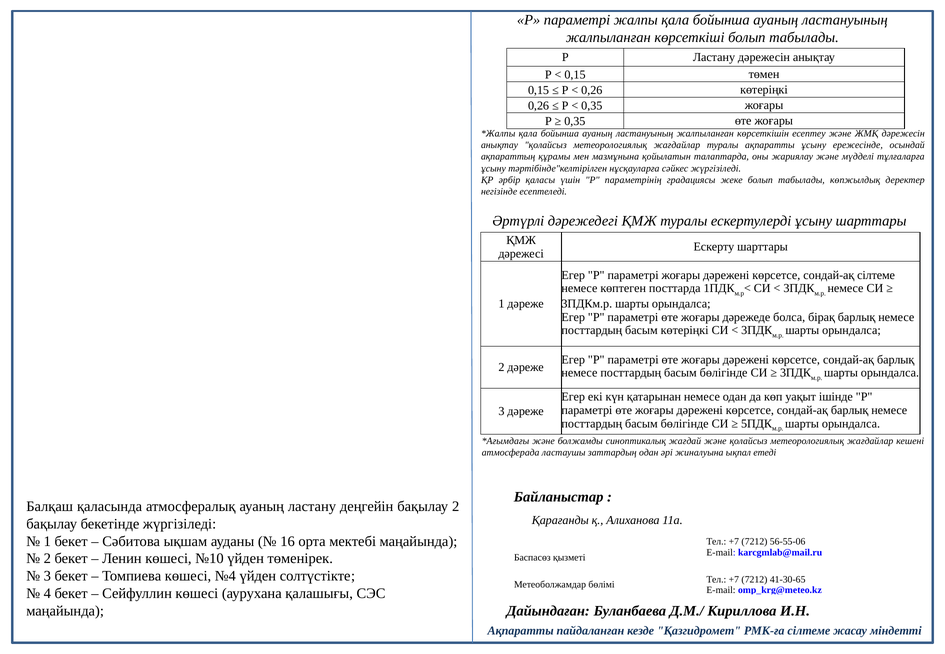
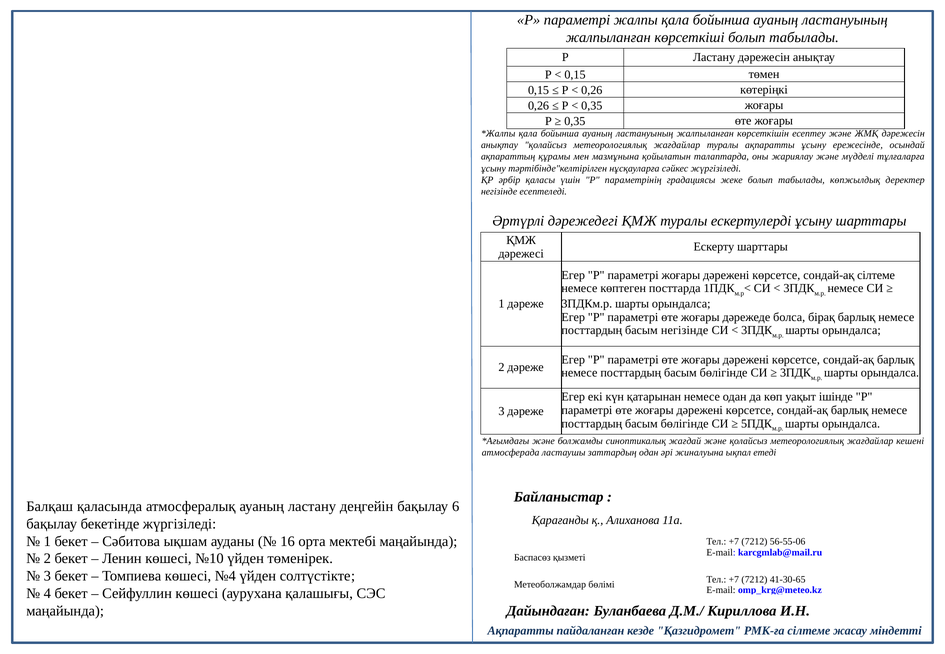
басым көтеріңкі: көтеріңкі -> негізінде
бақылау 2: 2 -> 6
